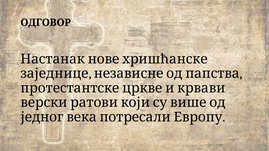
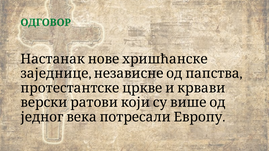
ОДГОВОР colour: black -> green
